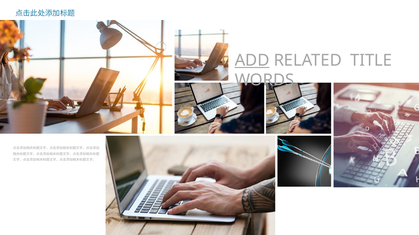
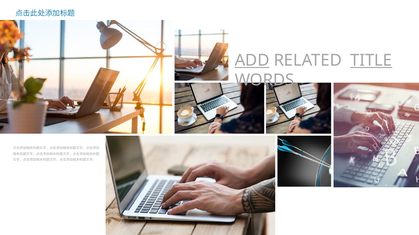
TITLE underline: none -> present
